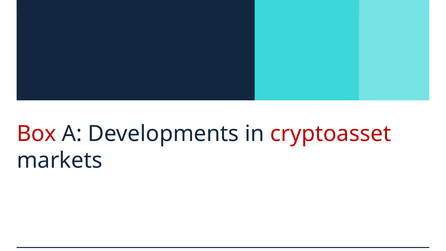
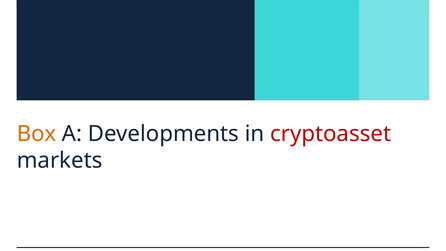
Box colour: red -> orange
